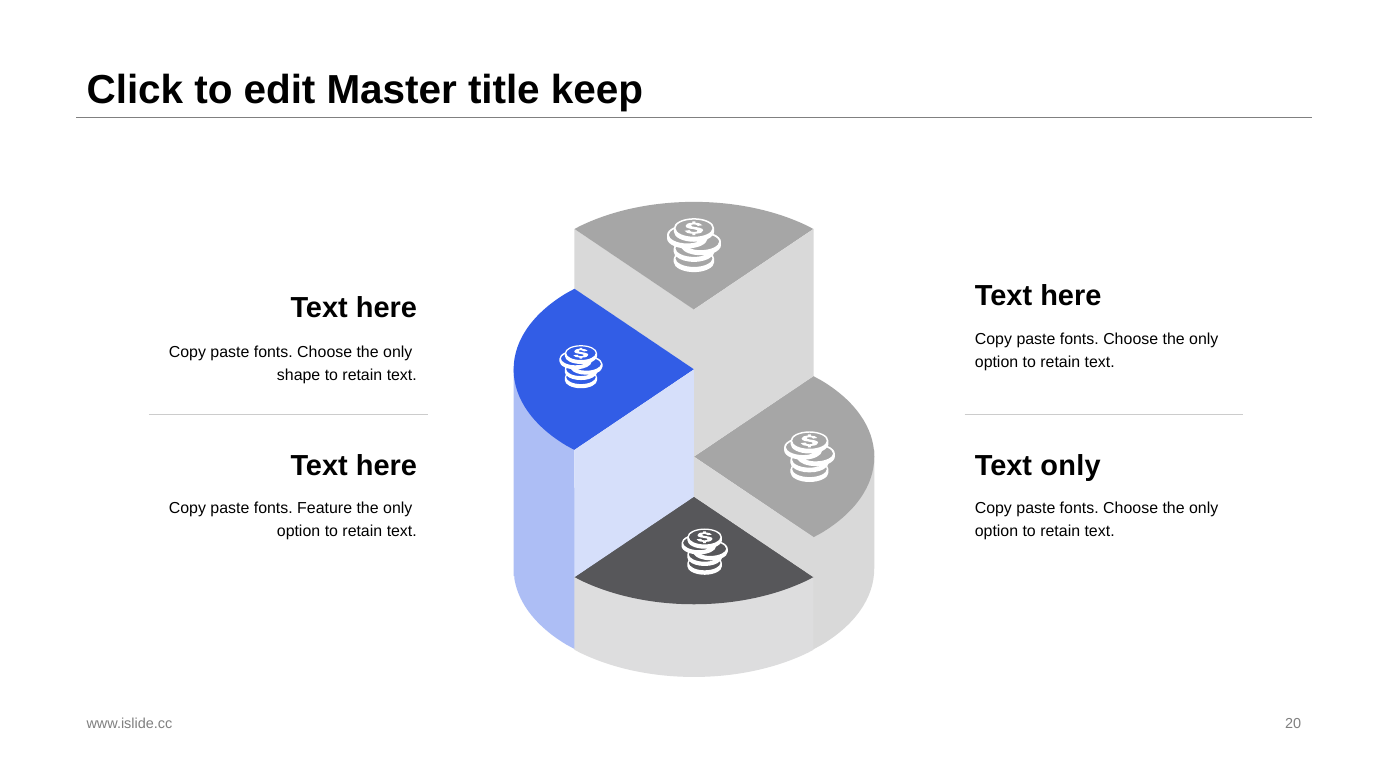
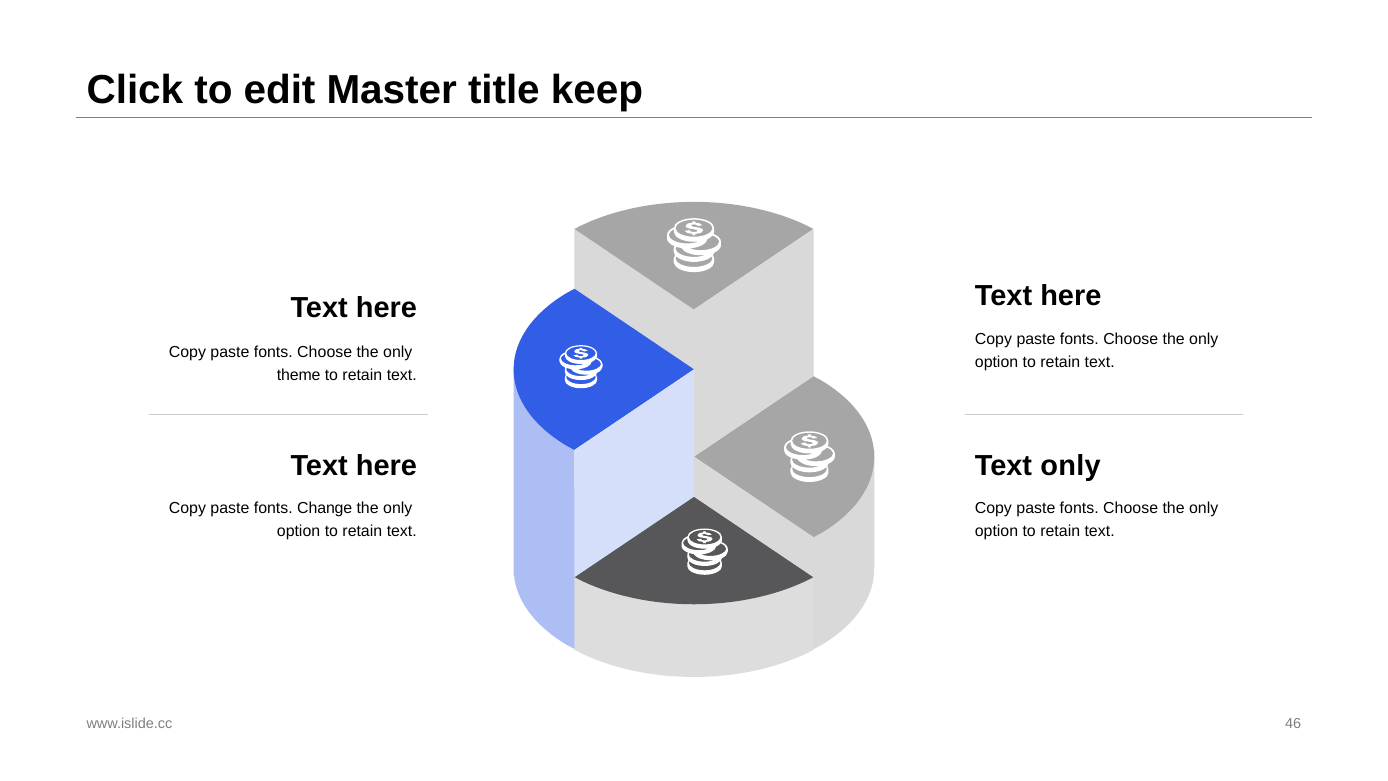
shape: shape -> theme
Feature: Feature -> Change
20: 20 -> 46
